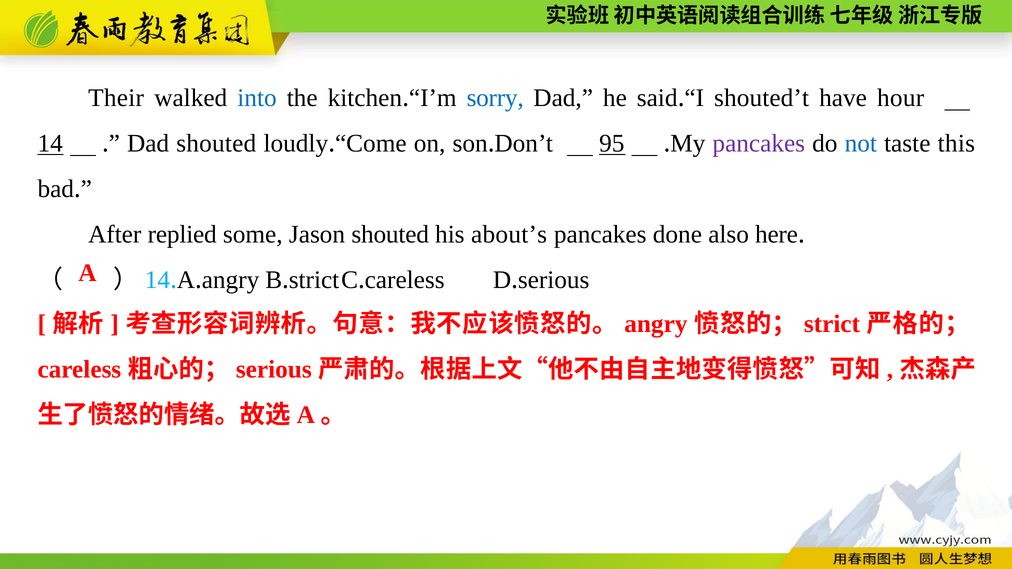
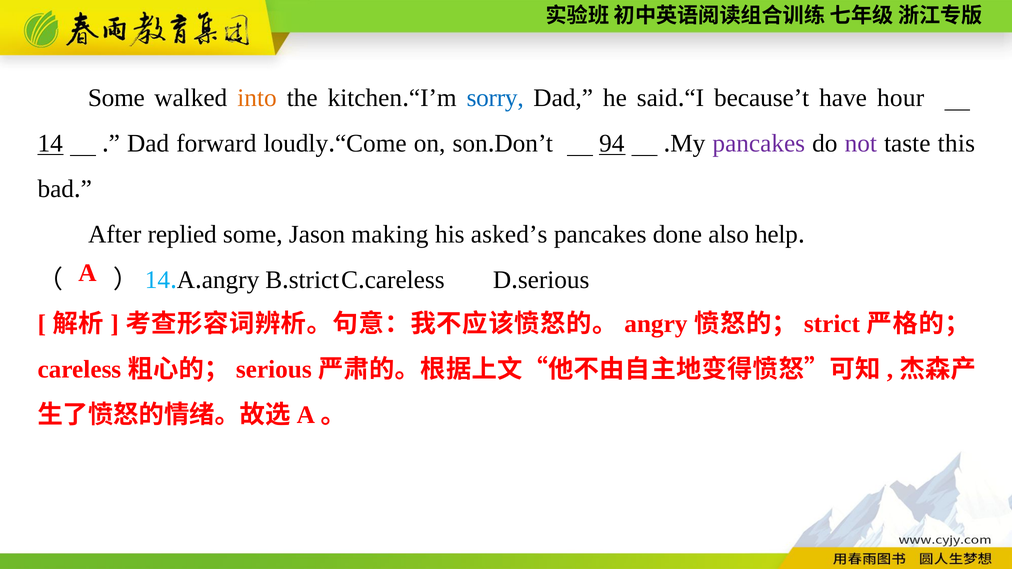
Their at (116, 98): Their -> Some
into colour: blue -> orange
shouted’t: shouted’t -> because’t
Dad shouted: shouted -> forward
95: 95 -> 94
not colour: blue -> purple
Jason shouted: shouted -> making
about’s: about’s -> asked’s
here: here -> help
